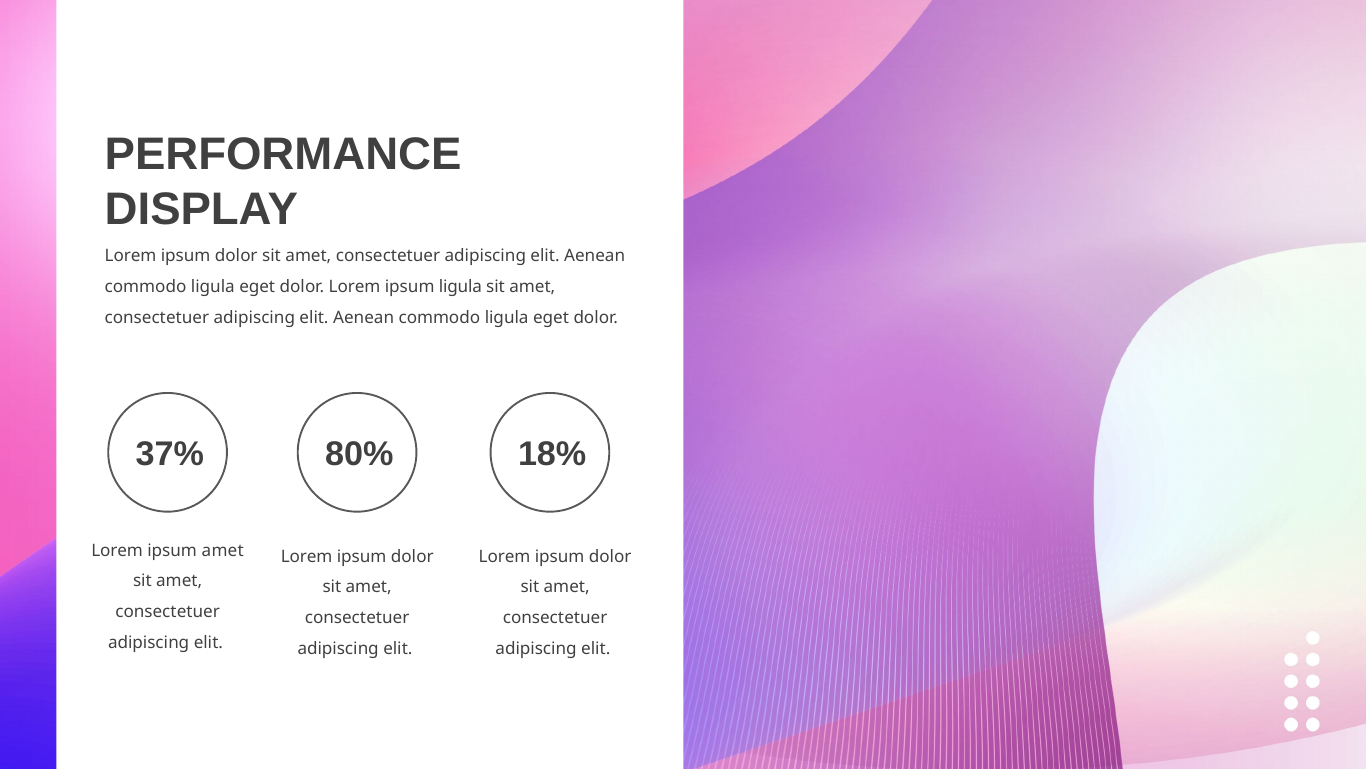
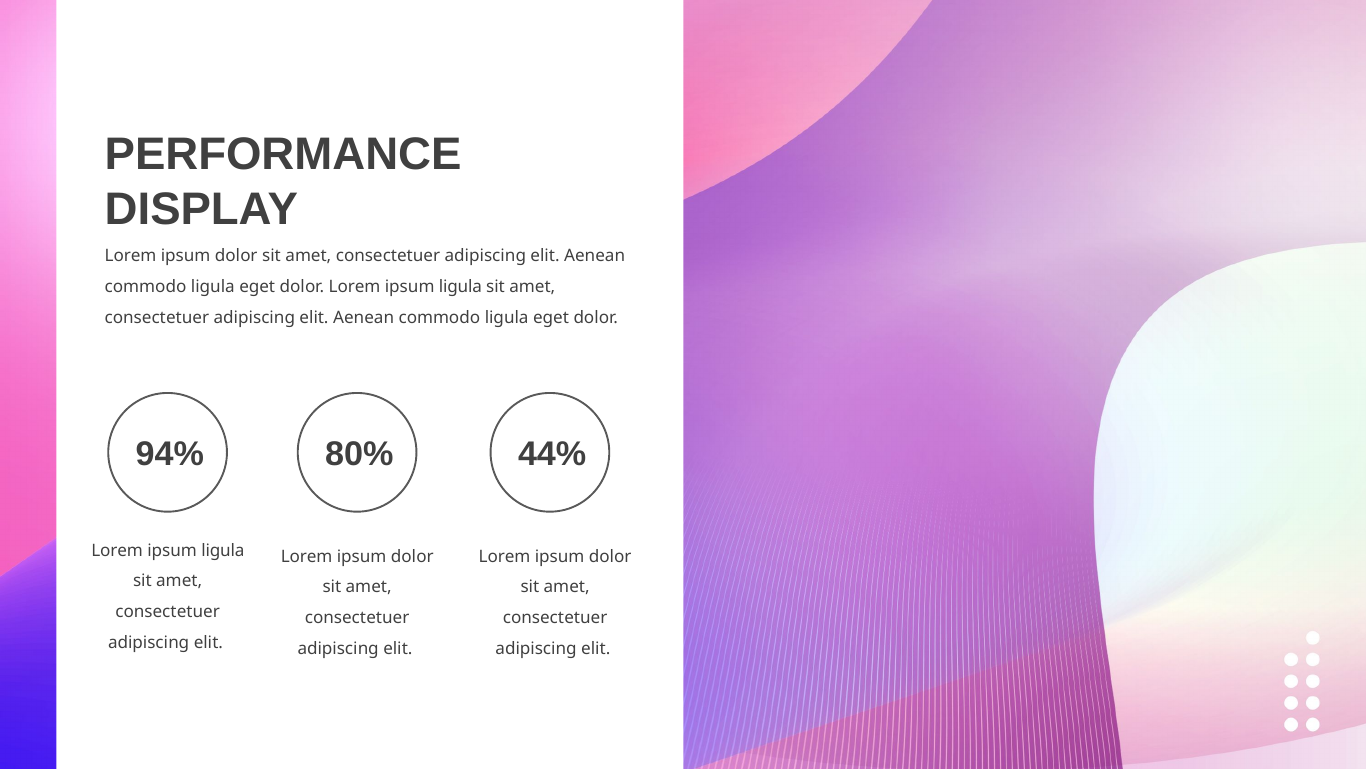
37%: 37% -> 94%
18%: 18% -> 44%
amet at (223, 550): amet -> ligula
